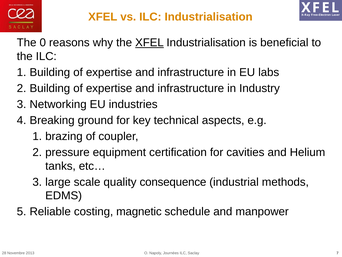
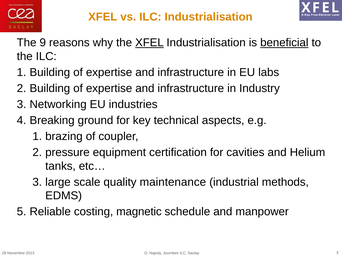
0: 0 -> 9
beneficial underline: none -> present
consequence: consequence -> maintenance
